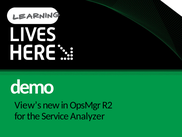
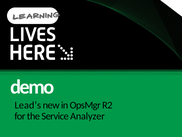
View’s: View’s -> Lead’s
